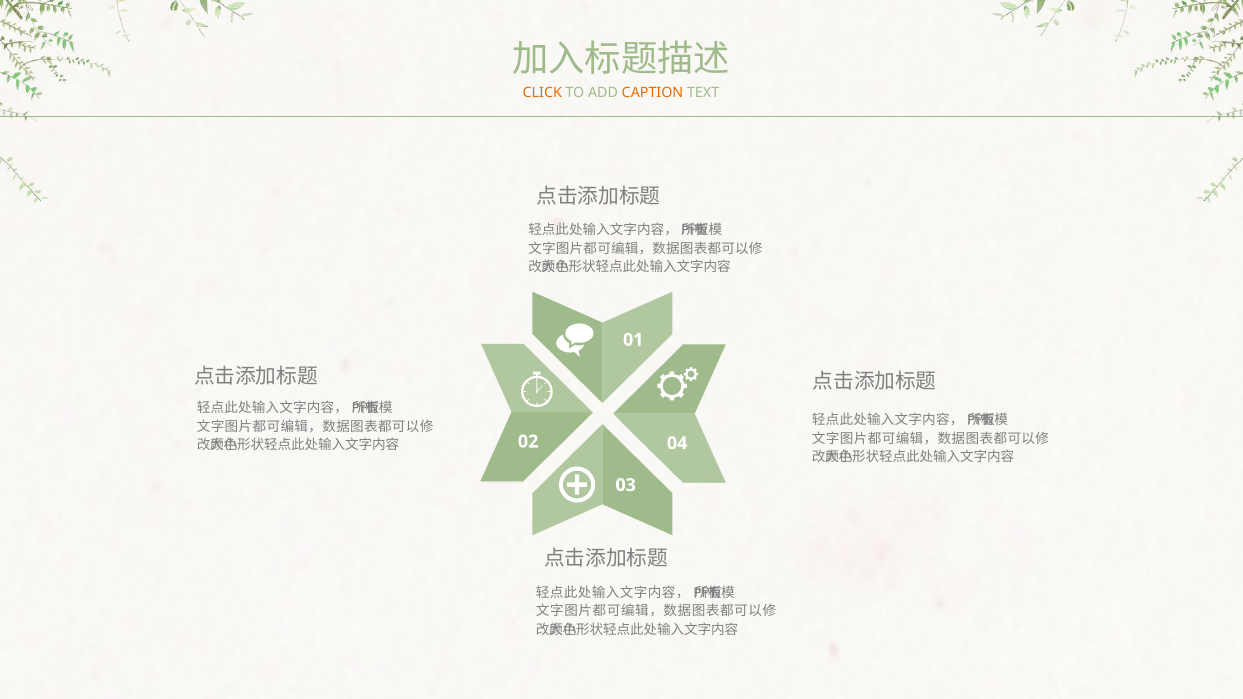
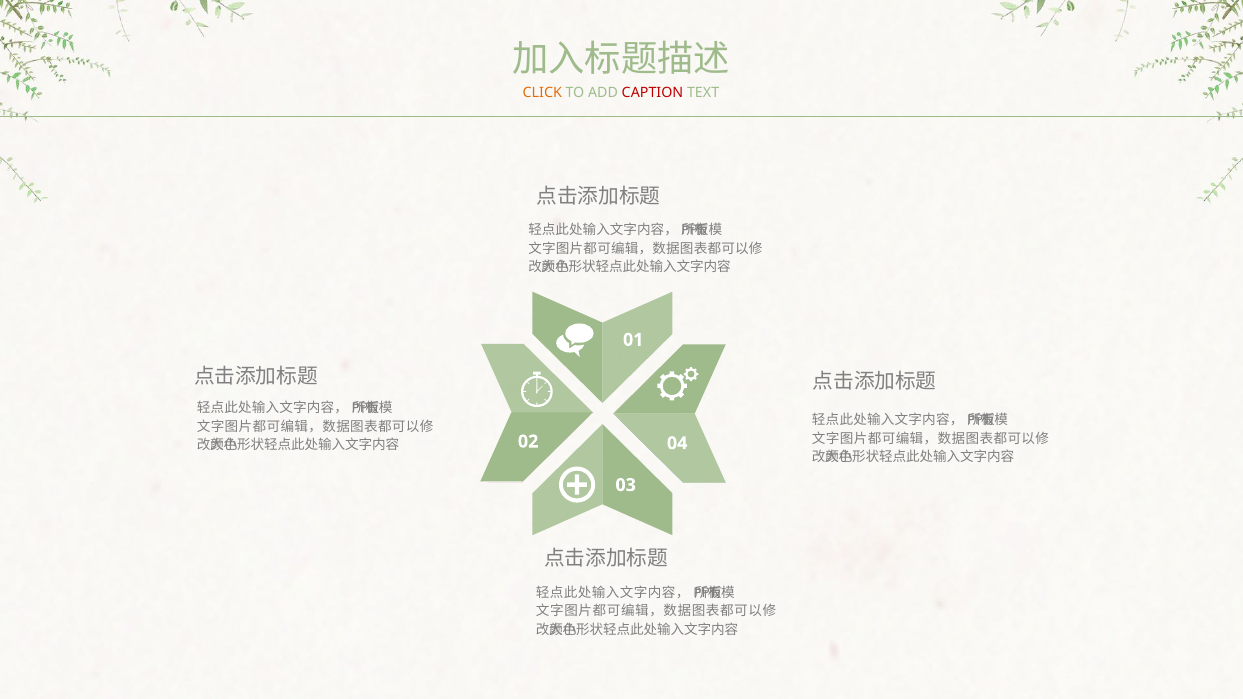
CAPTION colour: orange -> red
